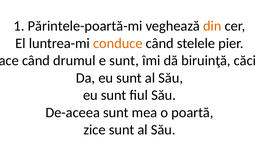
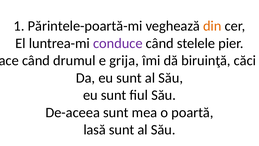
conduce colour: orange -> purple
e sunt: sunt -> grija
zice: zice -> lasă
